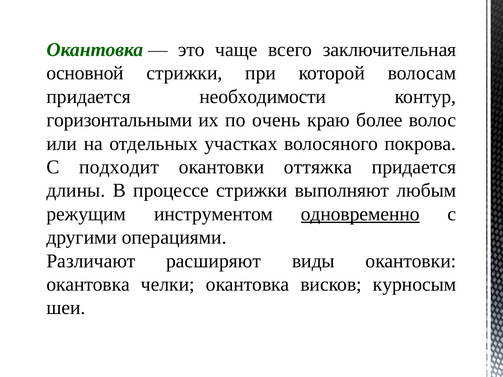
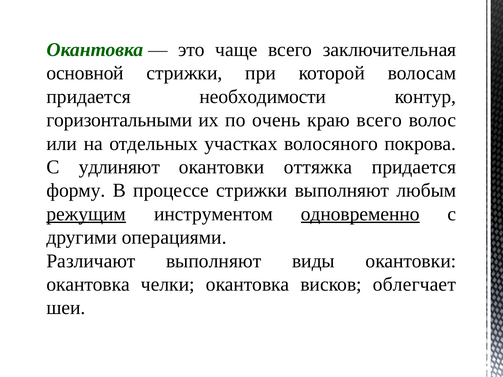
краю более: более -> всего
подходит: подходит -> удлиняют
длины: длины -> форму
режущим underline: none -> present
Различают расширяют: расширяют -> выполняют
курносым: курносым -> облегчает
